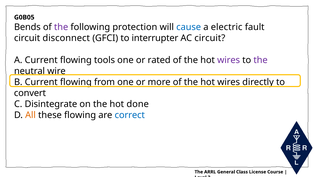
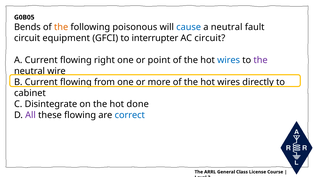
the at (61, 27) colour: purple -> orange
protection: protection -> poisonous
a electric: electric -> neutral
disconnect: disconnect -> equipment
tools: tools -> right
rated: rated -> point
wires at (229, 60) colour: purple -> blue
convert: convert -> cabinet
All colour: orange -> purple
